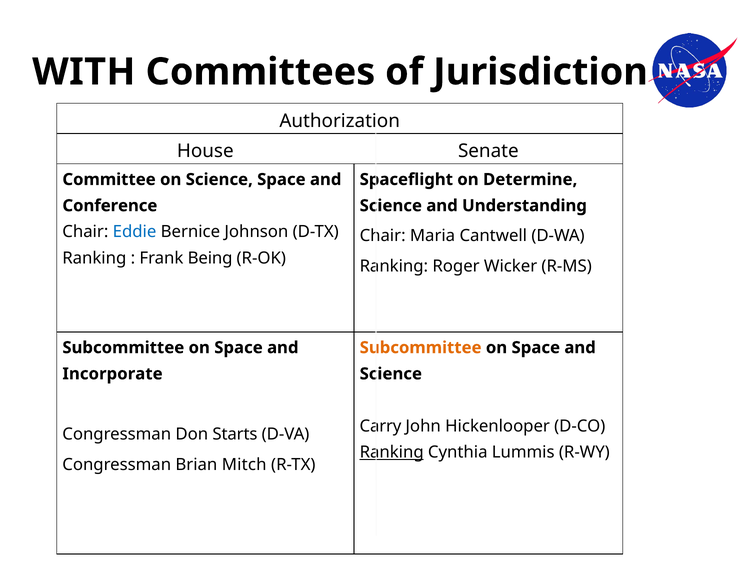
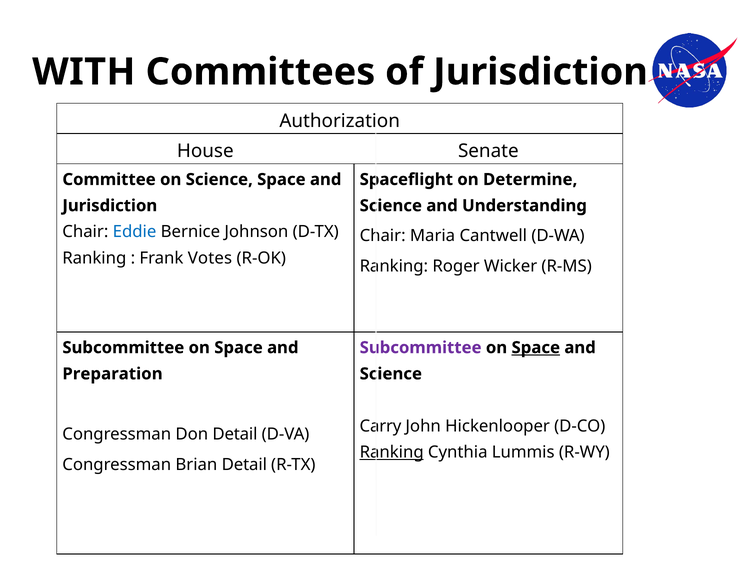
Conference at (110, 206): Conference -> Jurisdiction
Being: Being -> Votes
Subcommittee at (421, 348) colour: orange -> purple
Space at (536, 348) underline: none -> present
Incorporate: Incorporate -> Preparation
Don Starts: Starts -> Detail
Brian Mitch: Mitch -> Detail
